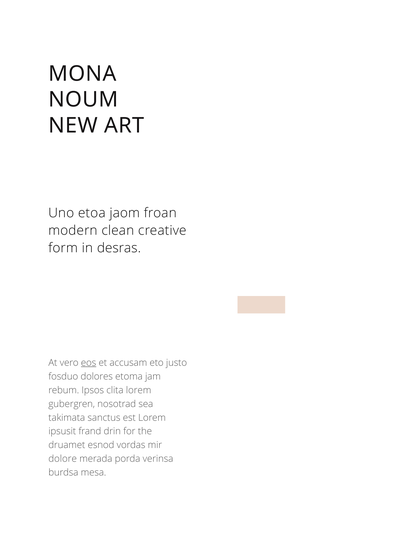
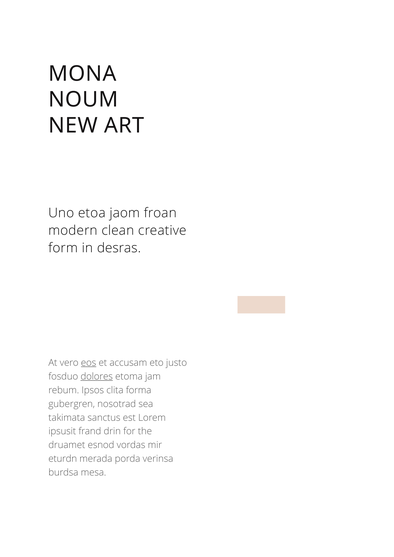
dolores underline: none -> present
clita lorem: lorem -> forma
dolore: dolore -> eturdn
